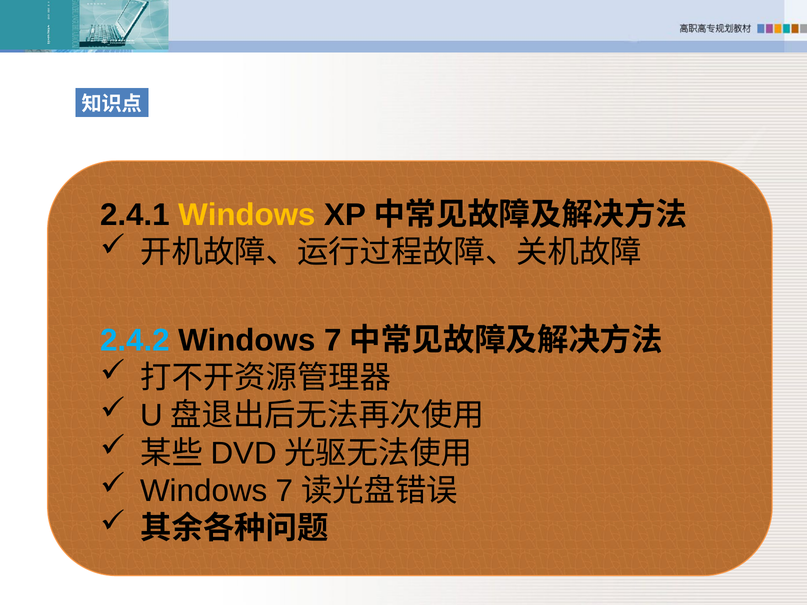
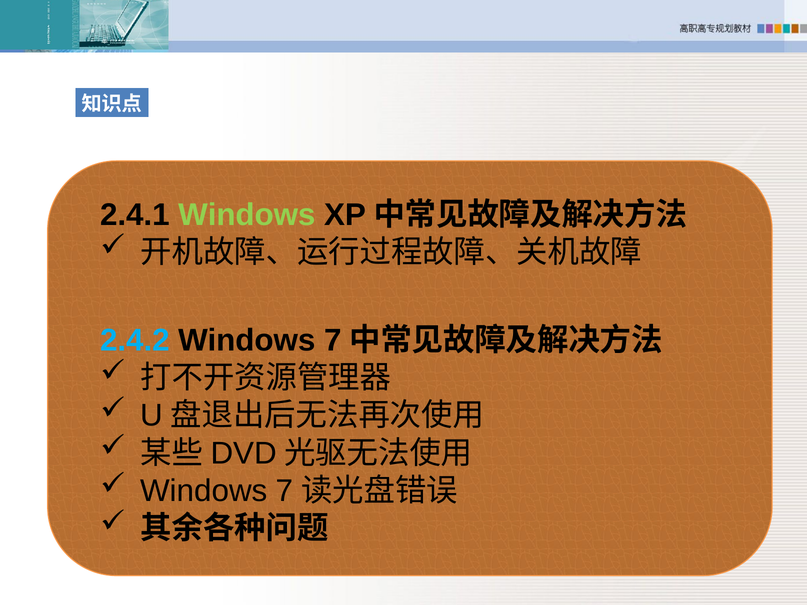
Windows at (247, 215) colour: yellow -> light green
